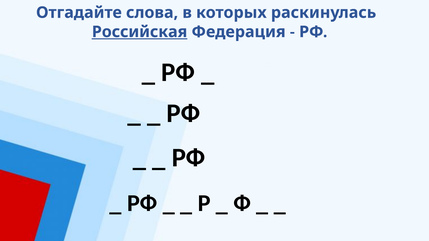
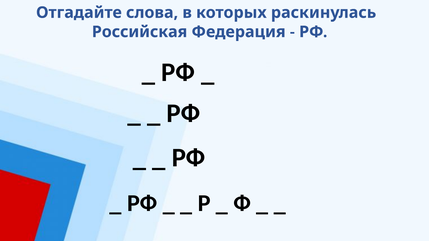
Российская underline: present -> none
